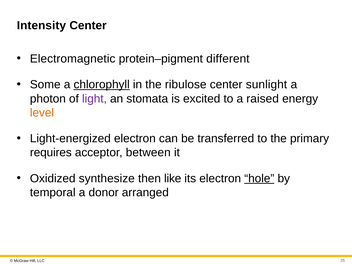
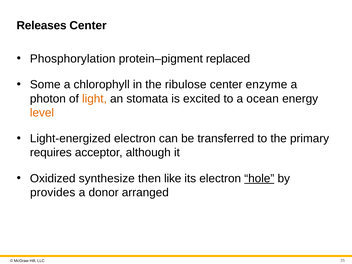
Intensity: Intensity -> Releases
Electromagnetic: Electromagnetic -> Phosphorylation
different: different -> replaced
chlorophyll underline: present -> none
sunlight: sunlight -> enzyme
light colour: purple -> orange
raised: raised -> ocean
between: between -> although
temporal: temporal -> provides
